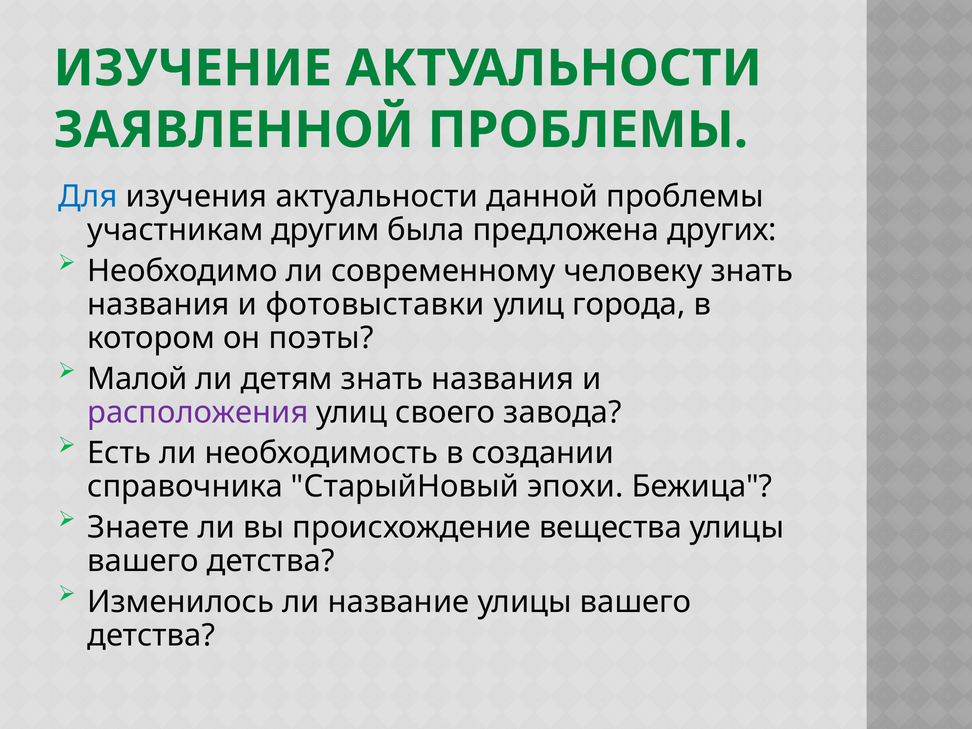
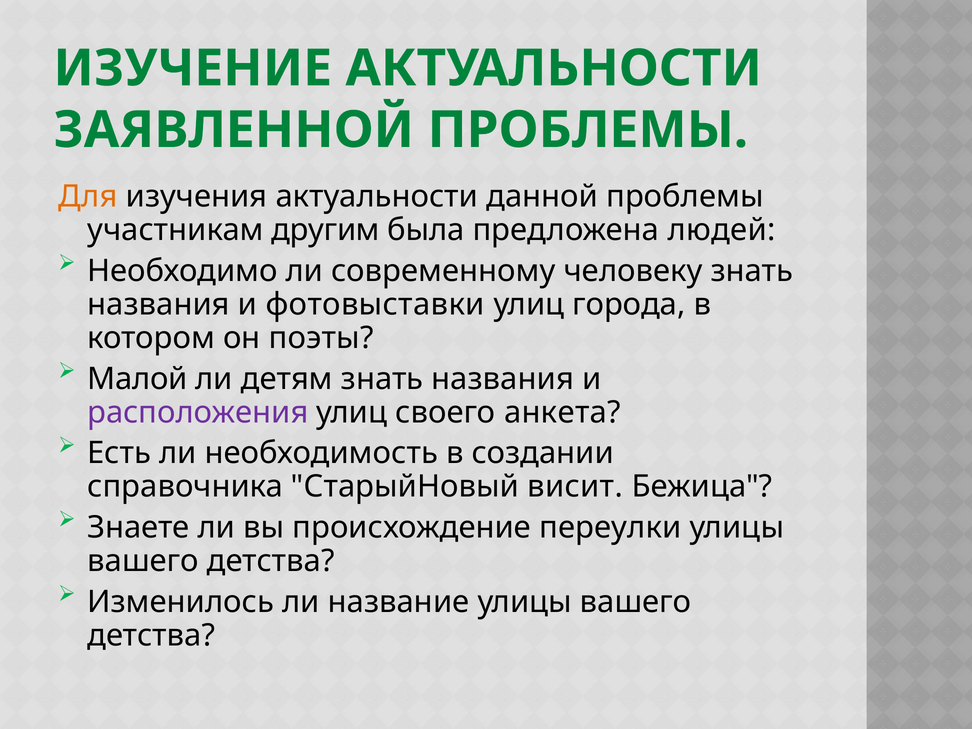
Для colour: blue -> orange
других: других -> людей
завода: завода -> анкета
эпохи: эпохи -> висит
вещества: вещества -> переулки
